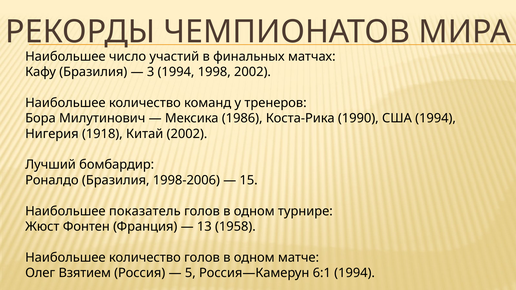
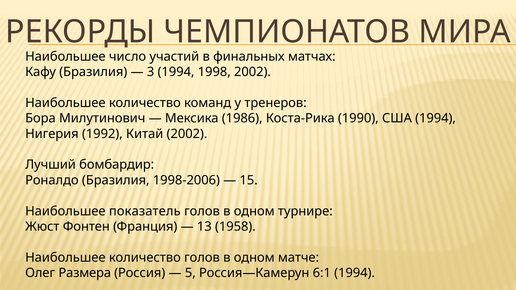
1918: 1918 -> 1992
Взятием: Взятием -> Размера
